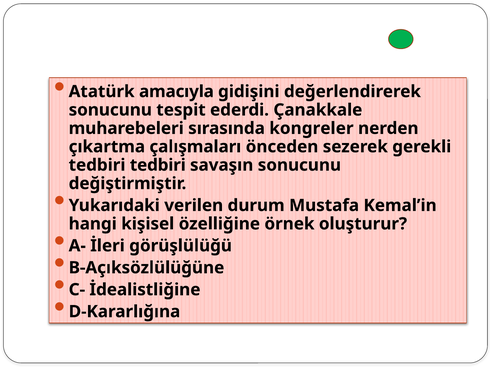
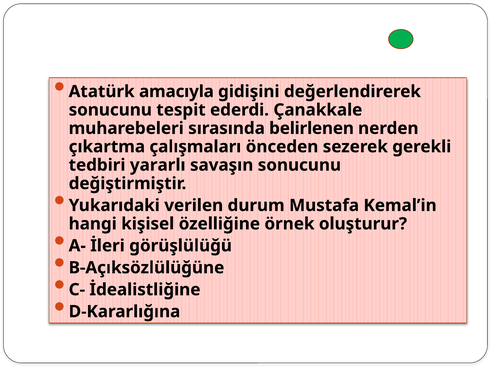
kongreler: kongreler -> belirlenen
tedbiri tedbiri: tedbiri -> yararlı
